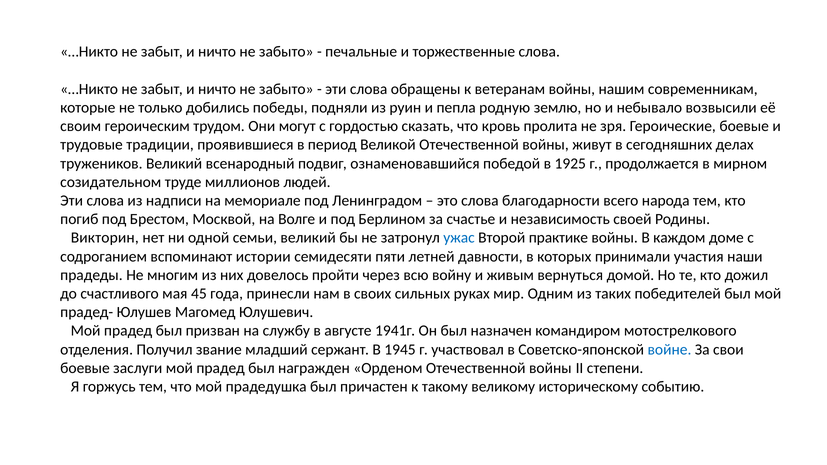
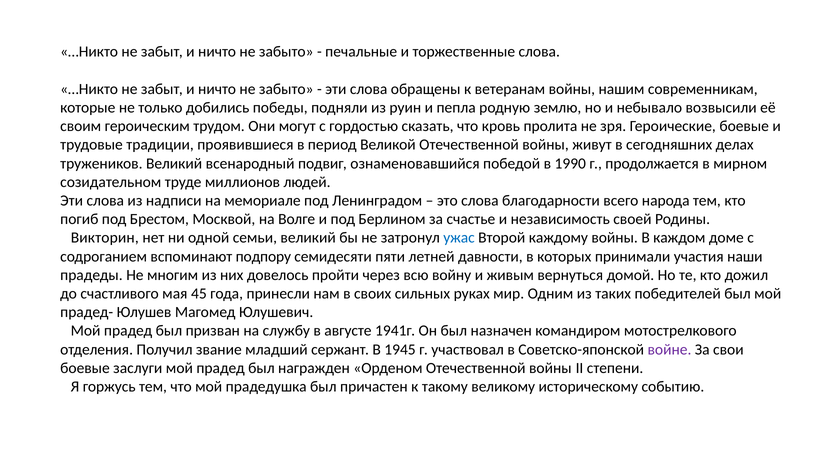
1925: 1925 -> 1990
практике: практике -> каждому
истории: истории -> подпору
войне colour: blue -> purple
